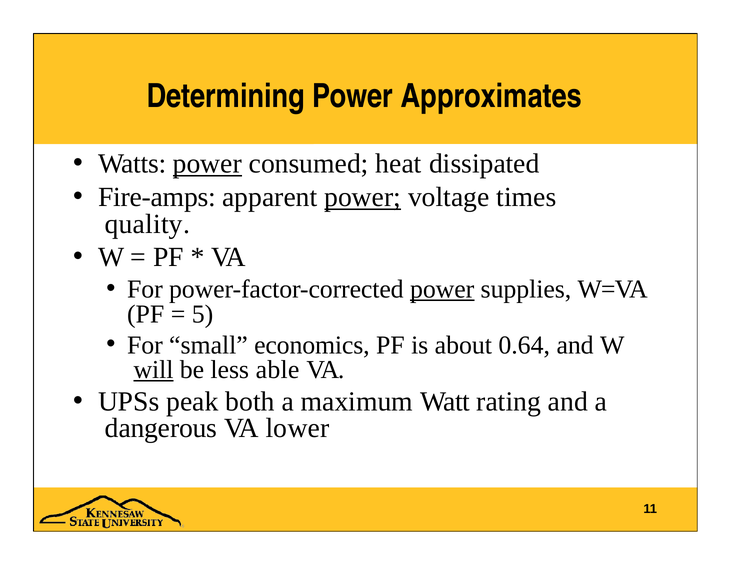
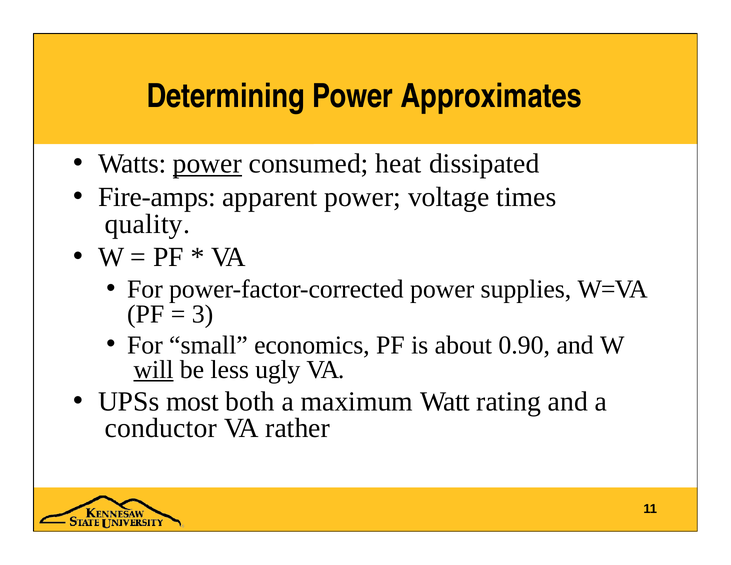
power at (363, 197) underline: present -> none
power at (442, 289) underline: present -> none
5: 5 -> 3
0.64: 0.64 -> 0.90
able: able -> ugly
peak: peak -> most
dangerous: dangerous -> conductor
lower: lower -> rather
